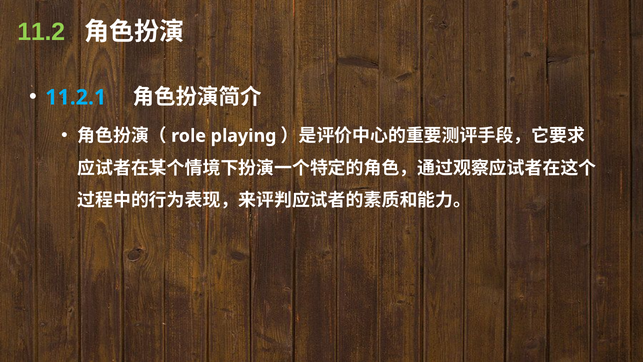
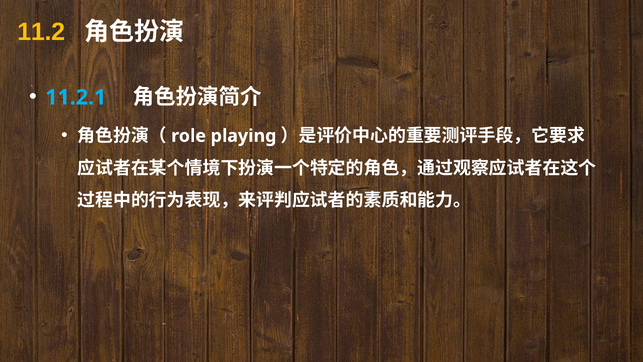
11.2 colour: light green -> yellow
